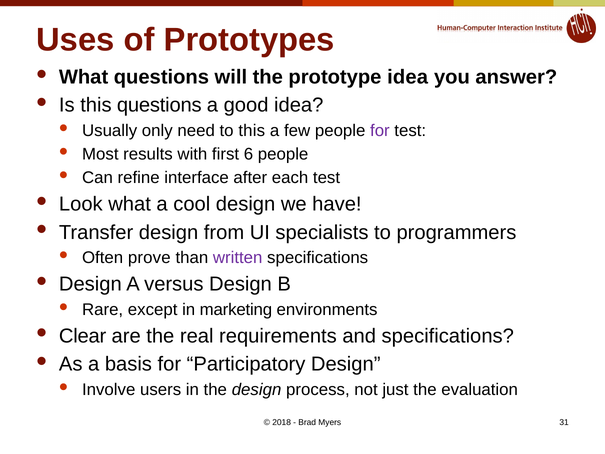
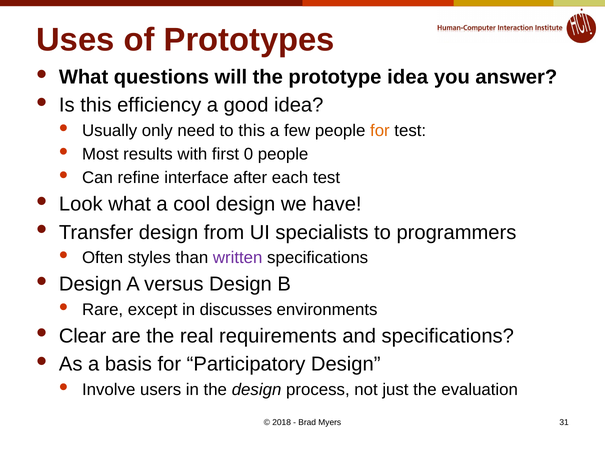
this questions: questions -> efficiency
for at (380, 131) colour: purple -> orange
6: 6 -> 0
prove: prove -> styles
marketing: marketing -> discusses
